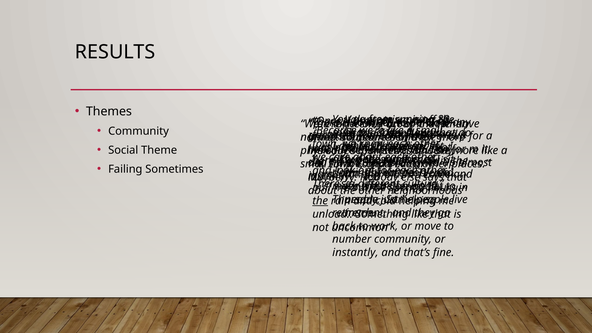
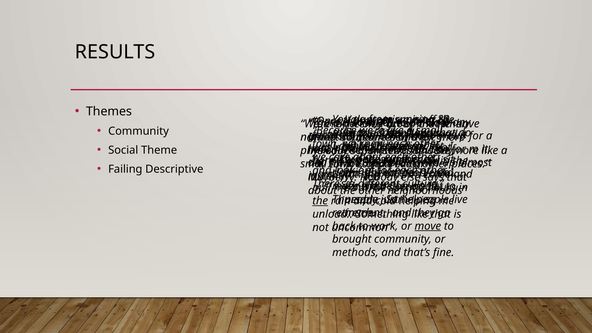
Failing Sometimes: Sometimes -> Descriptive
move at (428, 226) underline: none -> present
number at (352, 239): number -> brought
instantly at (355, 253): instantly -> methods
